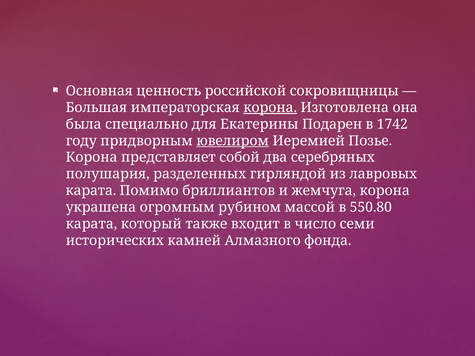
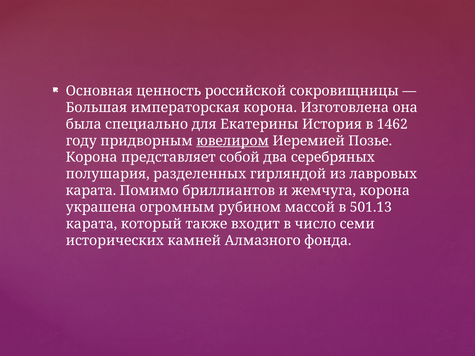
корона at (270, 108) underline: present -> none
Подарен: Подарен -> История
1742: 1742 -> 1462
550.80: 550.80 -> 501.13
